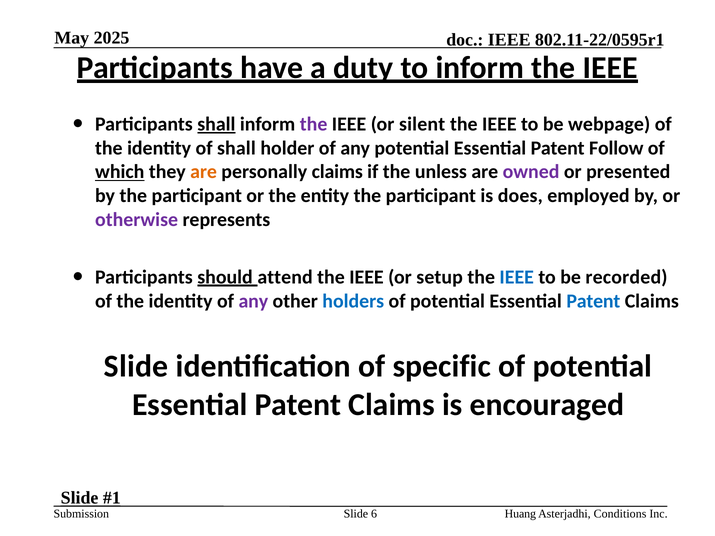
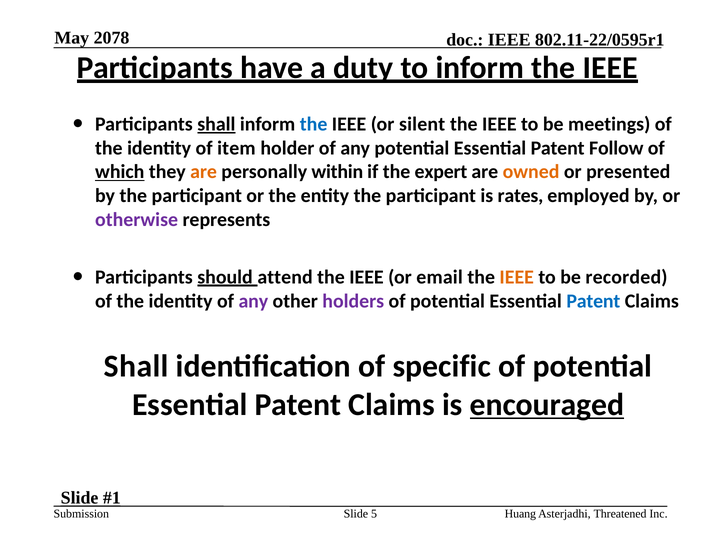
2025: 2025 -> 2078
the at (314, 124) colour: purple -> blue
webpage: webpage -> meetings
of shall: shall -> item
personally claims: claims -> within
unless: unless -> expert
owned colour: purple -> orange
does: does -> rates
setup: setup -> email
IEEE at (517, 277) colour: blue -> orange
holders colour: blue -> purple
Slide at (136, 367): Slide -> Shall
encouraged underline: none -> present
6: 6 -> 5
Conditions: Conditions -> Threatened
